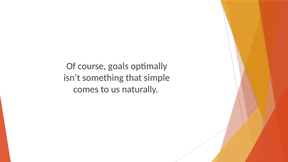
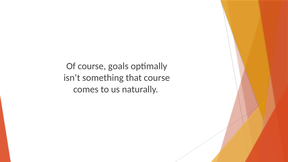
that simple: simple -> course
